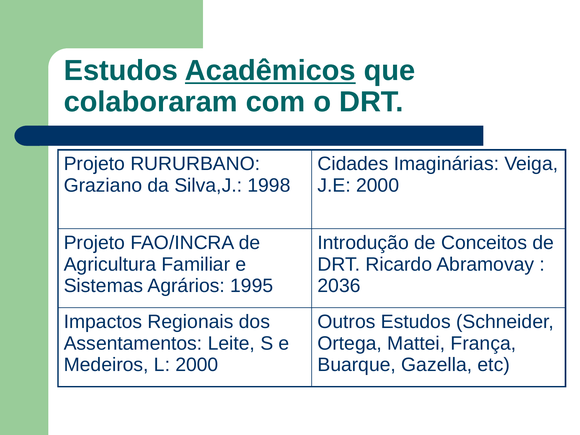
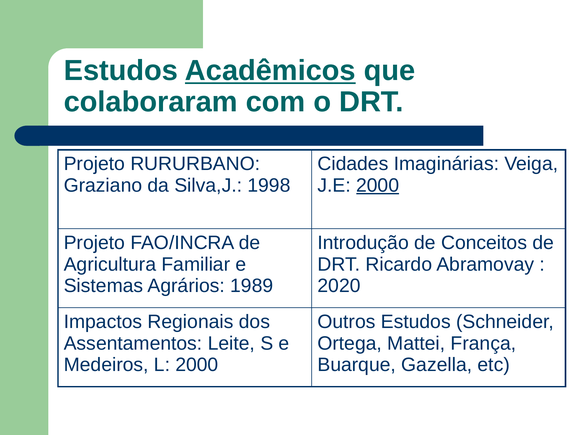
2000 at (378, 185) underline: none -> present
1995: 1995 -> 1989
2036: 2036 -> 2020
